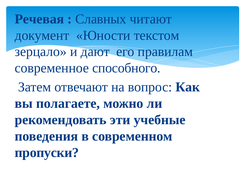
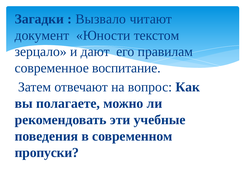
Речевая: Речевая -> Загадки
Славных: Славных -> Вызвало
способного: способного -> воспитание
